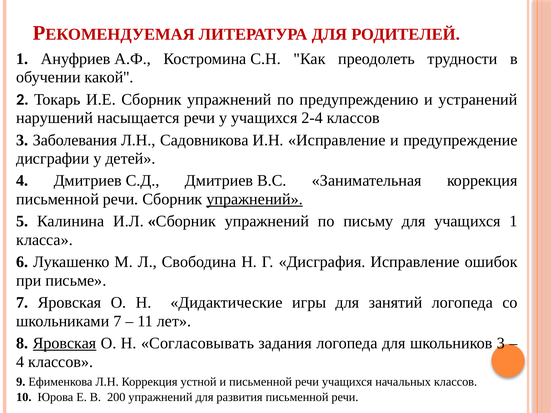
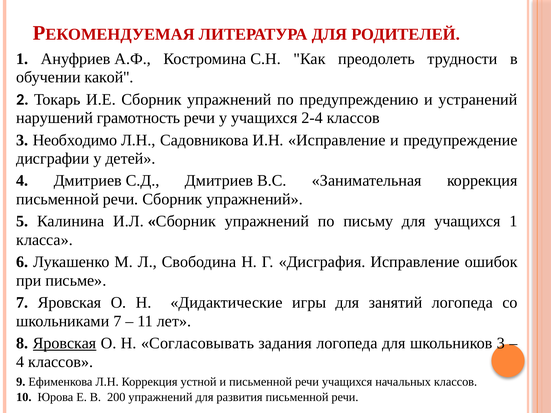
насыщается: насыщается -> грамотность
Заболевания: Заболевания -> Необходимо
упражнений at (255, 199) underline: present -> none
